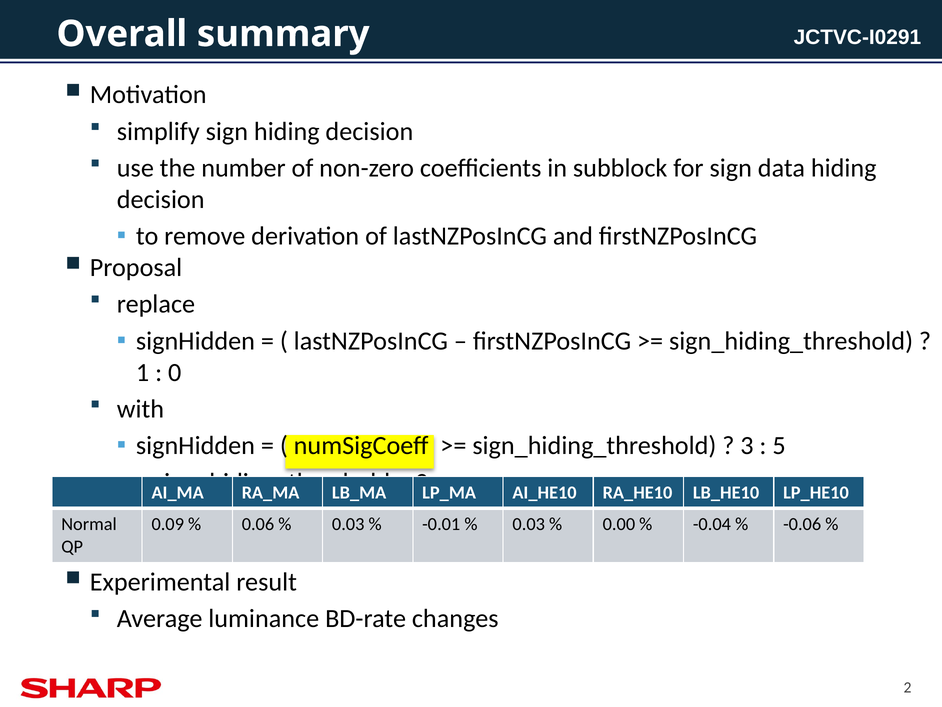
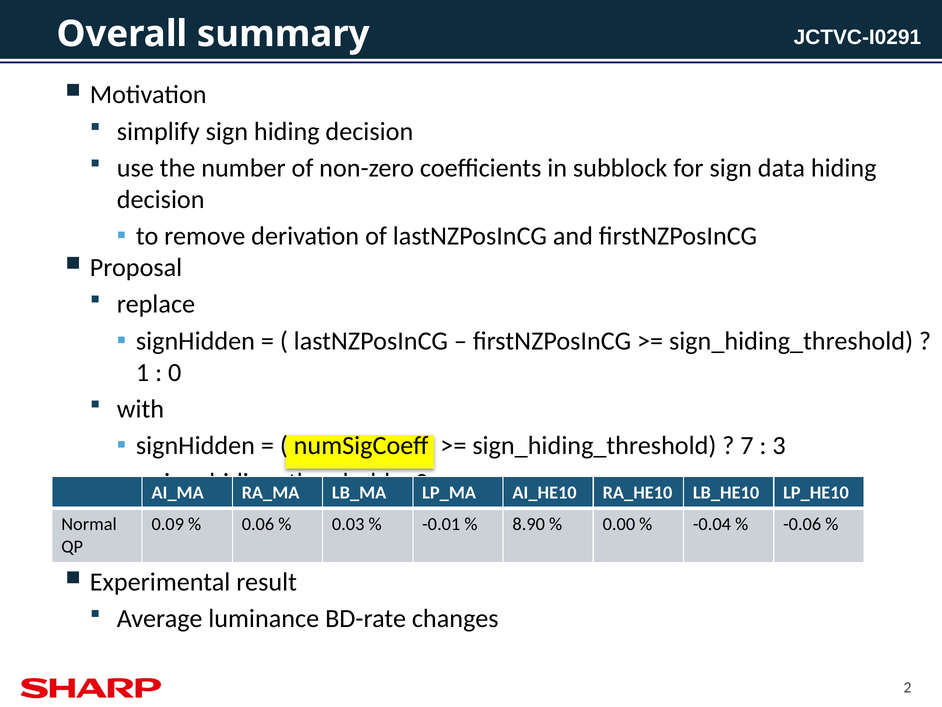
3 at (747, 445): 3 -> 7
5 at (779, 445): 5 -> 3
0.03 at (529, 524): 0.03 -> 8.90
